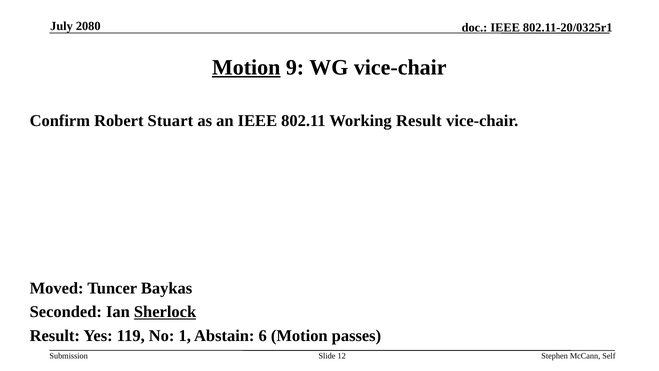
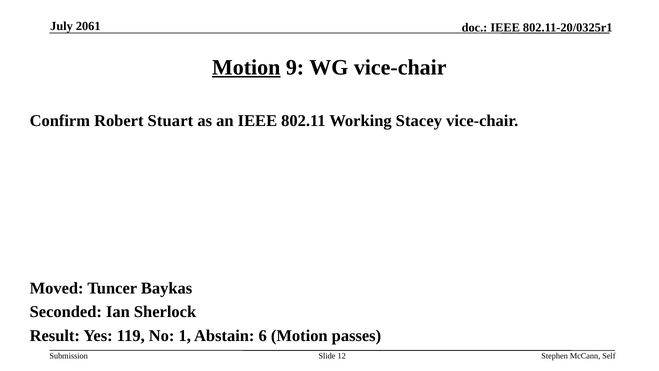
2080: 2080 -> 2061
Working Result: Result -> Stacey
Sherlock underline: present -> none
